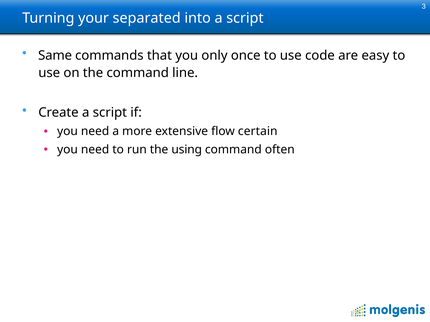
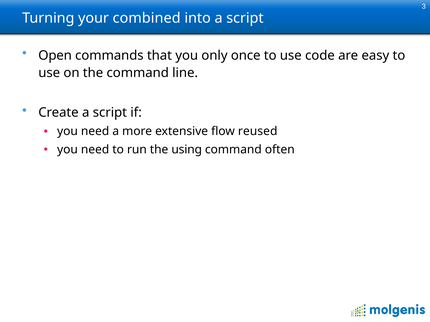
separated: separated -> combined
Same: Same -> Open
certain: certain -> reused
